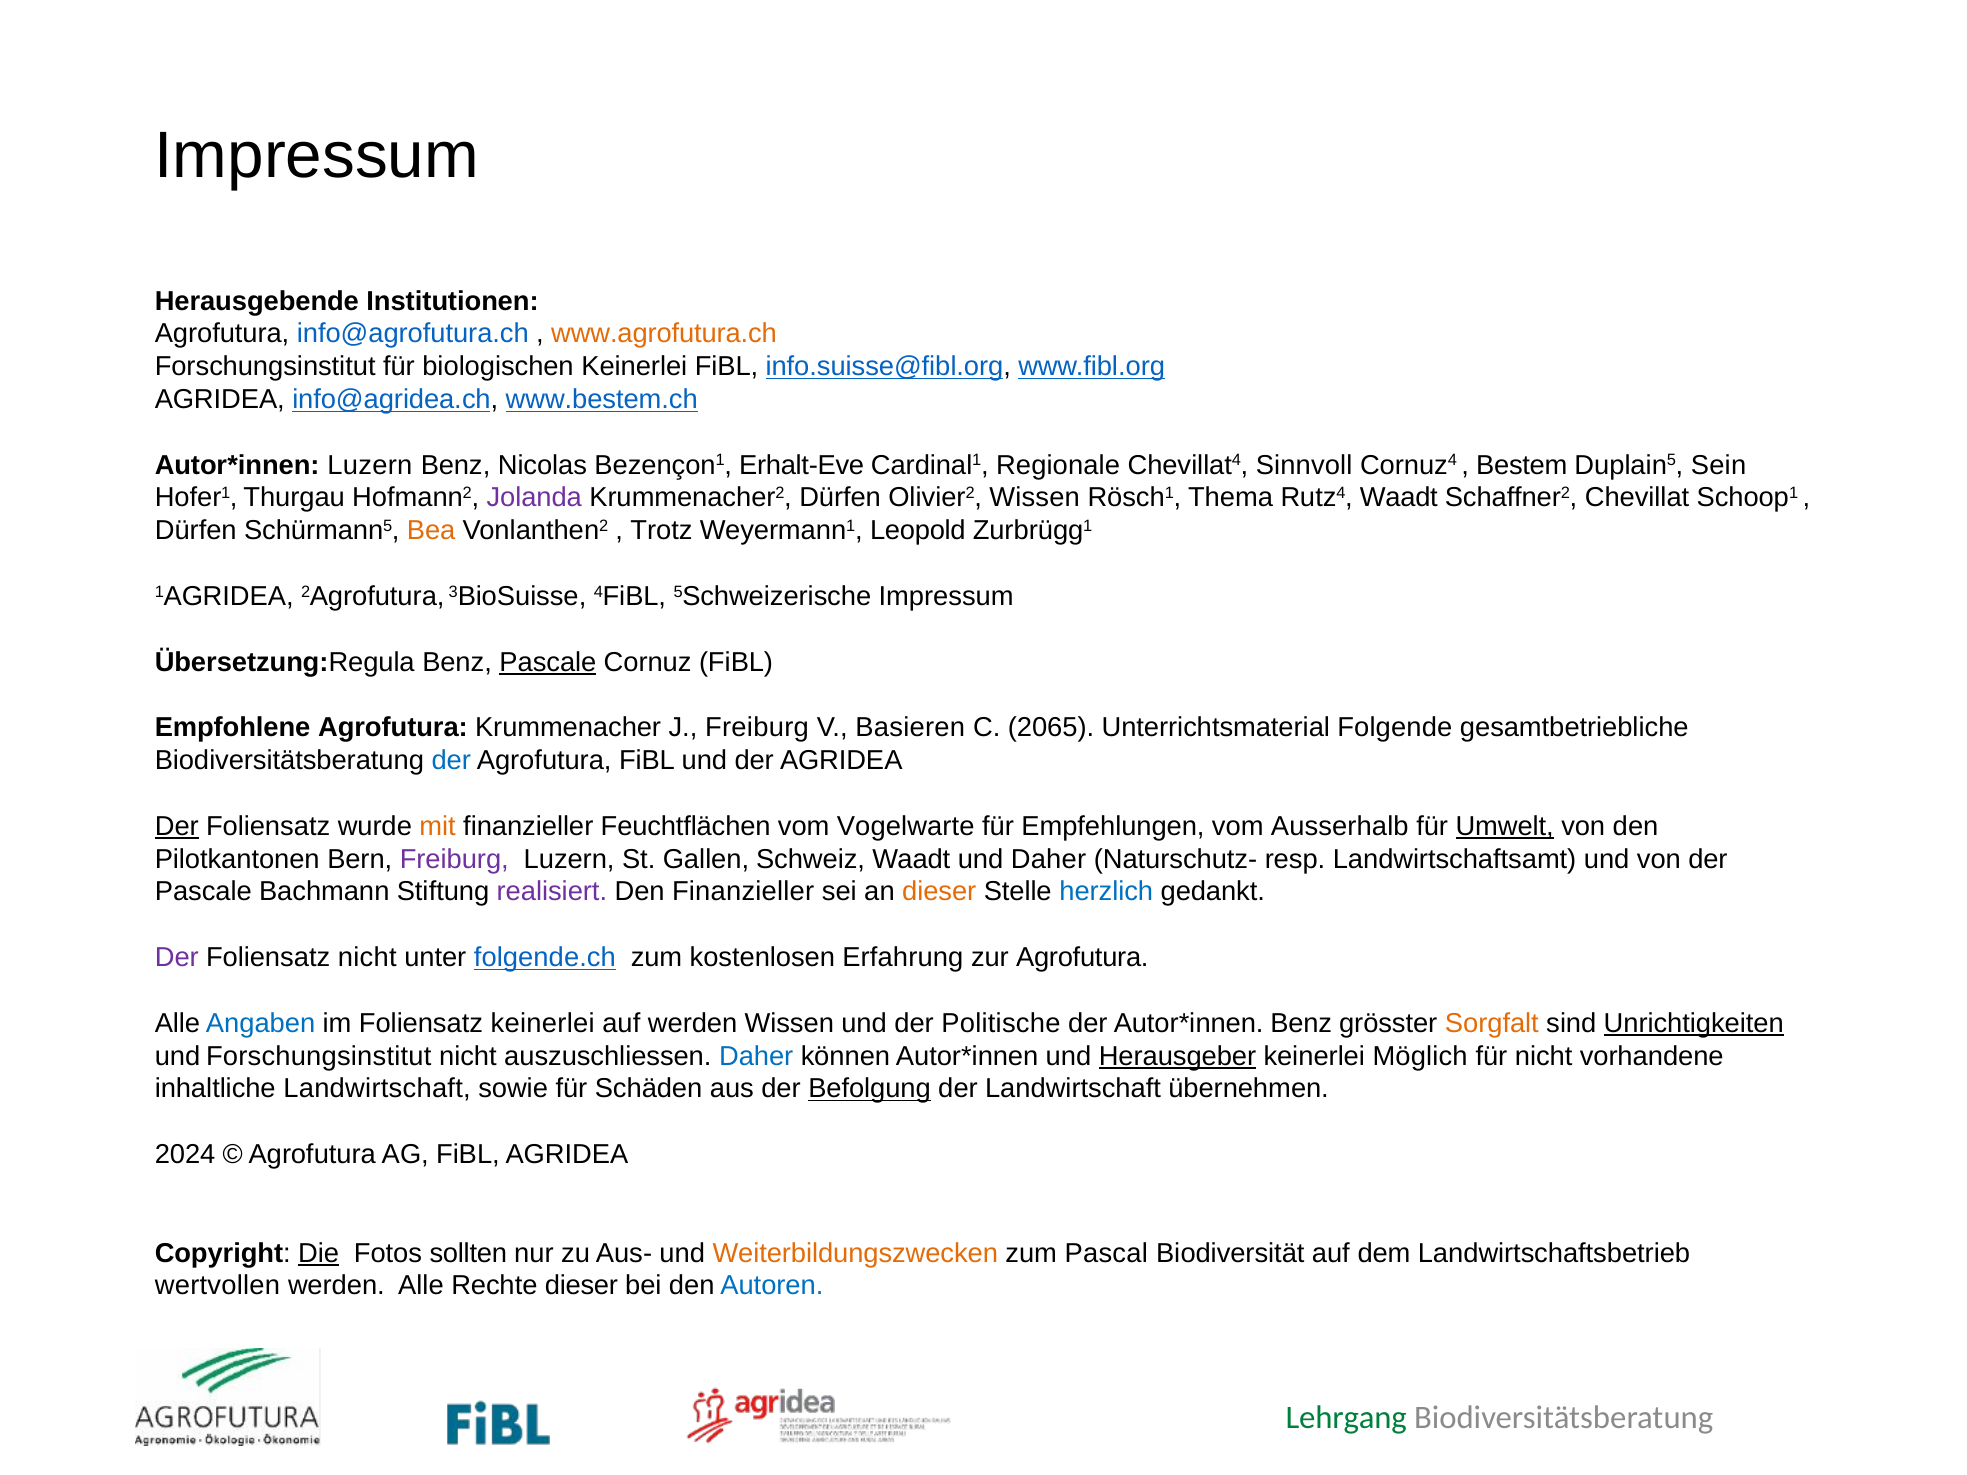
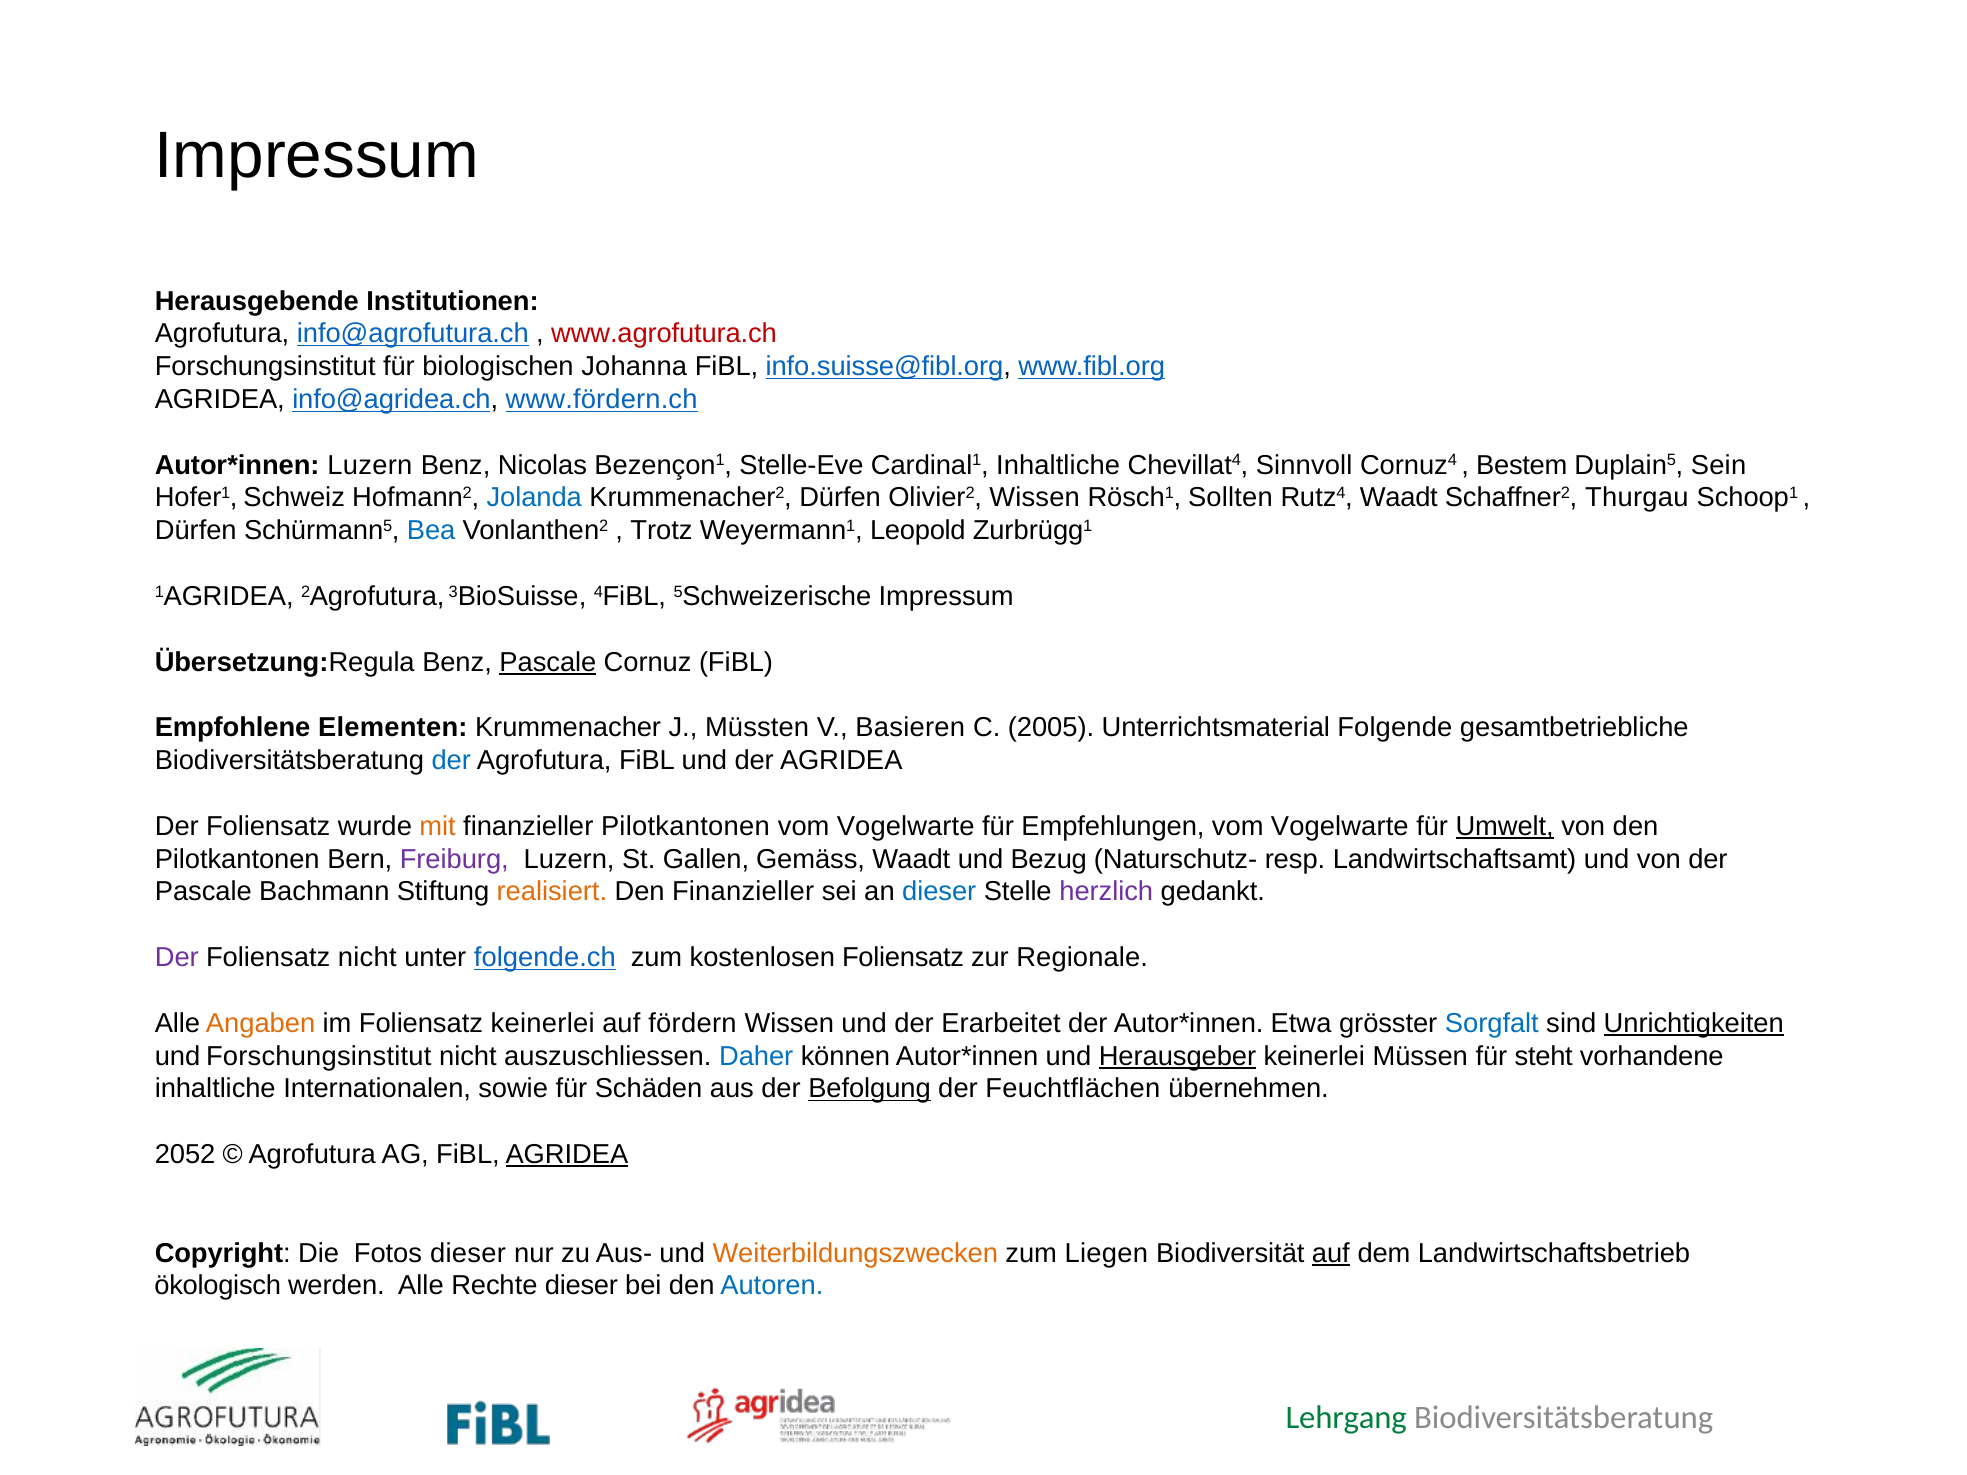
info@agrofutura.ch underline: none -> present
www.agrofutura.ch colour: orange -> red
biologischen Keinerlei: Keinerlei -> Johanna
www.bestem.ch: www.bestem.ch -> www.fördern.ch
Erhalt-Eve: Erhalt-Eve -> Stelle-Eve
Cardinal1 Regionale: Regionale -> Inhaltliche
Thurgau: Thurgau -> Schweiz
Jolanda colour: purple -> blue
Thema: Thema -> Sollten
Chevillat: Chevillat -> Thurgau
Bea colour: orange -> blue
Empfohlene Agrofutura: Agrofutura -> Elementen
J Freiburg: Freiburg -> Müssten
2065: 2065 -> 2005
Der at (177, 826) underline: present -> none
finanzieller Feuchtflächen: Feuchtflächen -> Pilotkantonen
Ausserhalb at (1340, 826): Ausserhalb -> Vogelwarte
Schweiz: Schweiz -> Gemäss
und Daher: Daher -> Bezug
realisiert colour: purple -> orange
dieser at (939, 892) colour: orange -> blue
herzlich colour: blue -> purple
kostenlosen Erfahrung: Erfahrung -> Foliensatz
zur Agrofutura: Agrofutura -> Regionale
Angaben colour: blue -> orange
auf werden: werden -> fördern
Politische: Politische -> Erarbeitet
Benz at (1301, 1023): Benz -> Etwa
Sorgfalt colour: orange -> blue
Möglich: Möglich -> Müssen
für nicht: nicht -> steht
inhaltliche Landwirtschaft: Landwirtschaft -> Internationalen
der Landwirtschaft: Landwirtschaft -> Feuchtflächen
2024: 2024 -> 2052
AGRIDEA at (567, 1155) underline: none -> present
Die underline: present -> none
Fotos sollten: sollten -> dieser
Pascal: Pascal -> Liegen
auf at (1331, 1253) underline: none -> present
wertvollen: wertvollen -> ökologisch
